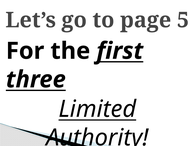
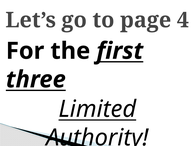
5: 5 -> 4
